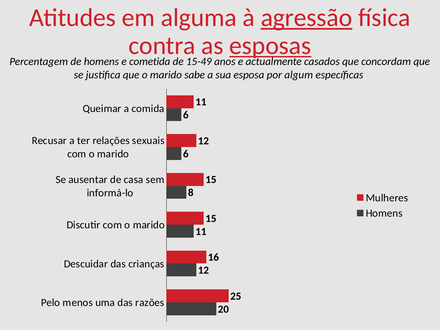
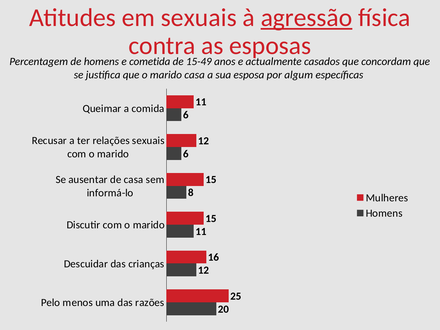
em alguma: alguma -> sexuais
esposas underline: present -> none
marido sabe: sabe -> casa
